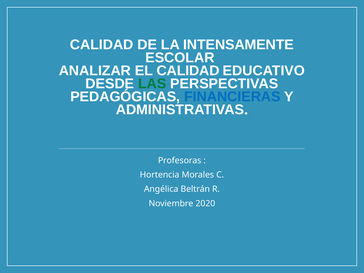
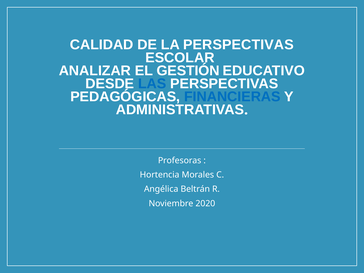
LA INTENSAMENTE: INTENSAMENTE -> PERSPECTIVAS
EL CALIDAD: CALIDAD -> GESTIÓN
LAS colour: green -> blue
